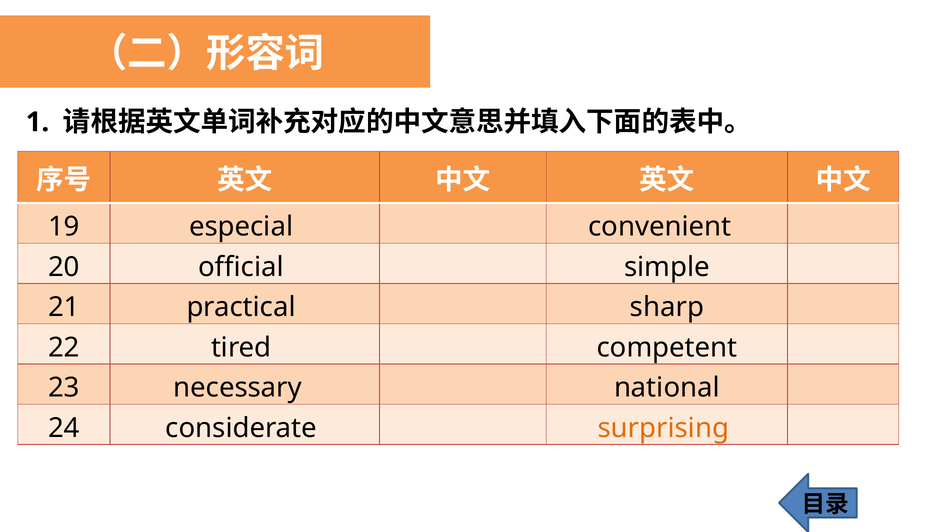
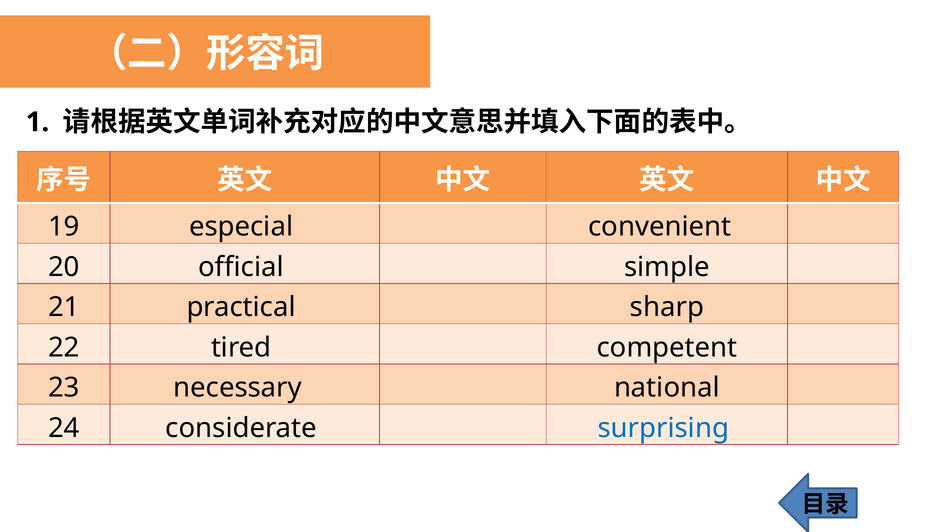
surprising colour: orange -> blue
